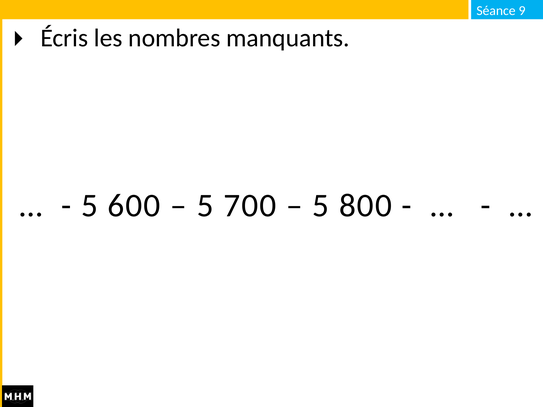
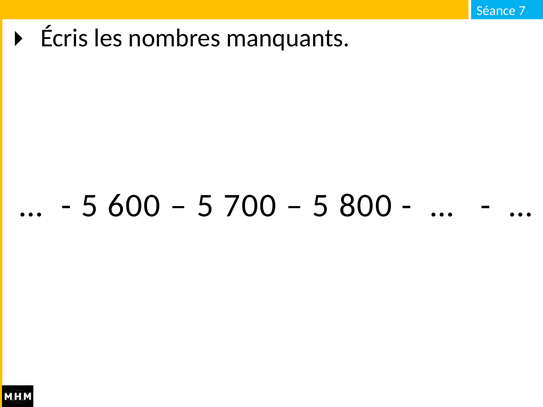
9: 9 -> 7
